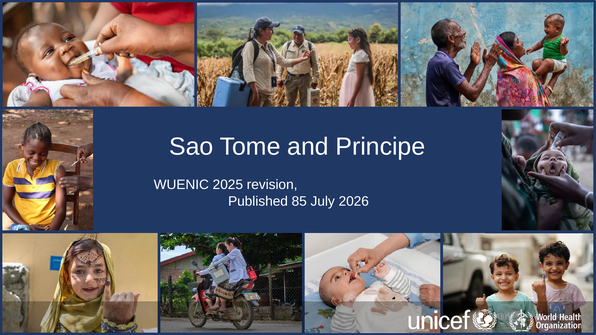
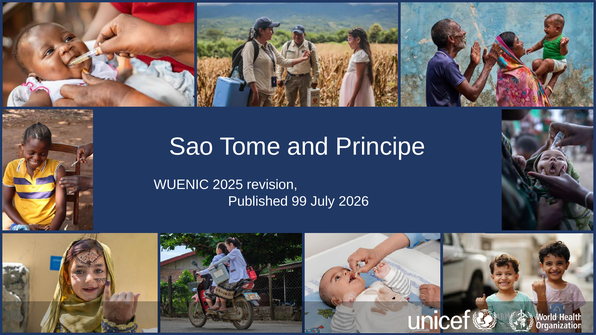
85: 85 -> 99
